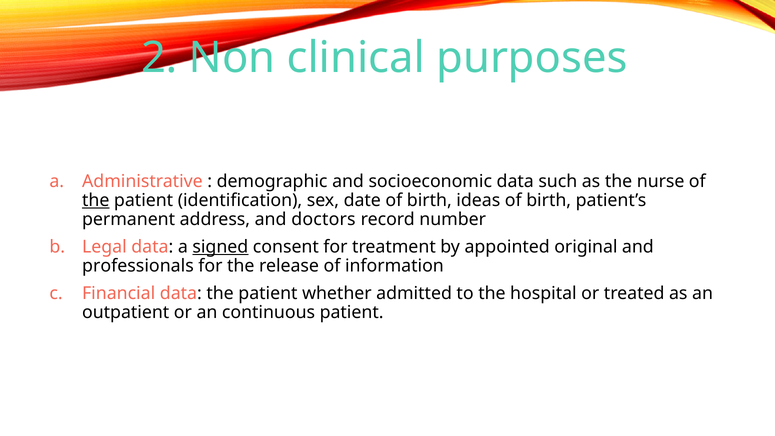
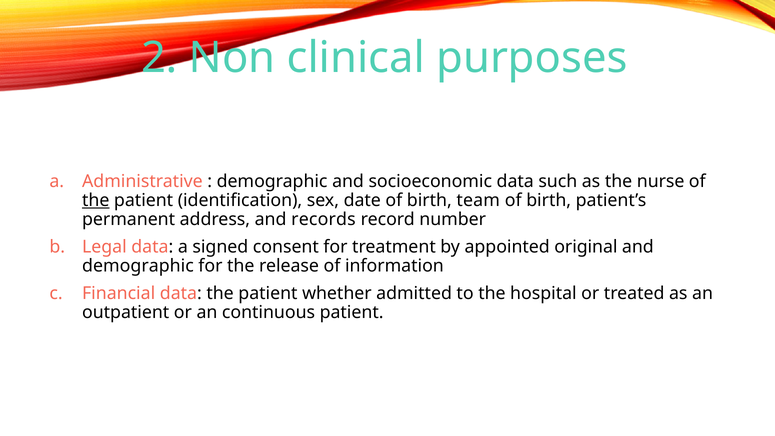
ideas: ideas -> team
doctors: doctors -> records
signed underline: present -> none
professionals at (138, 266): professionals -> demographic
